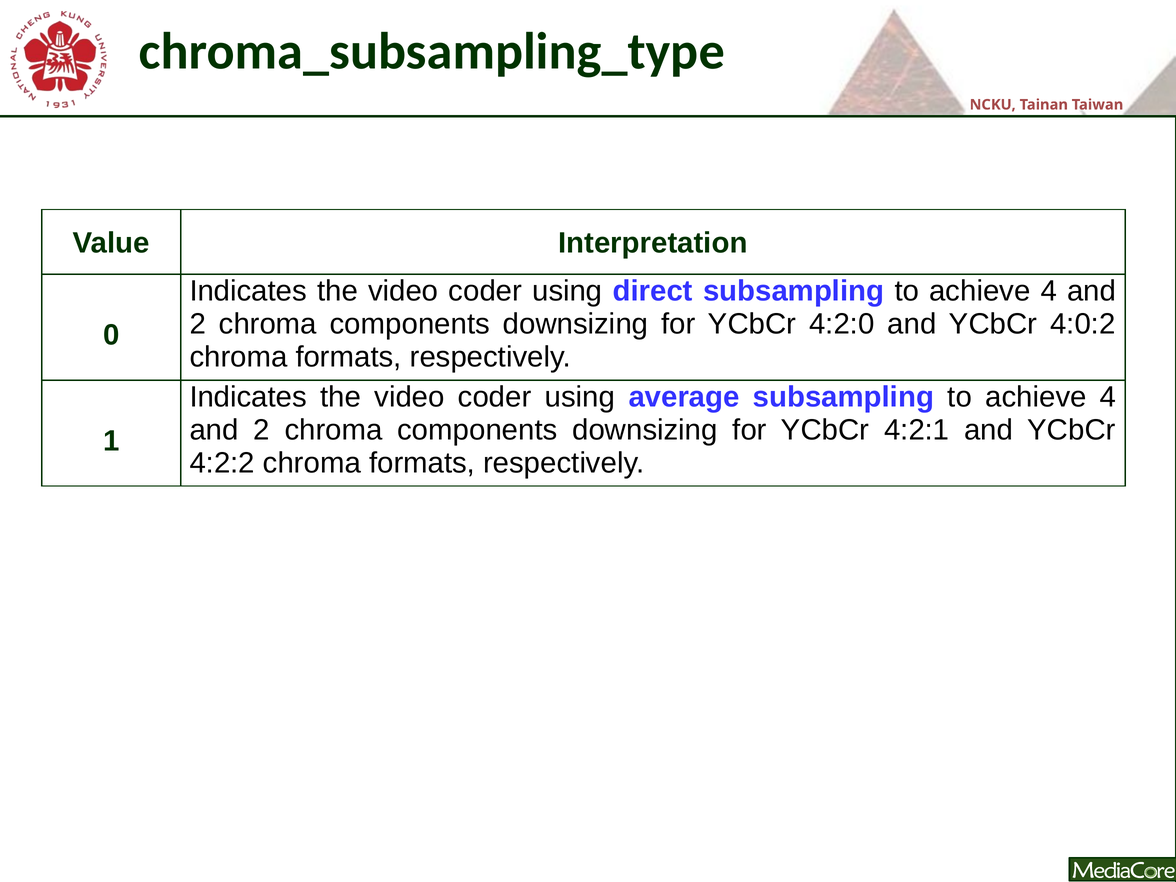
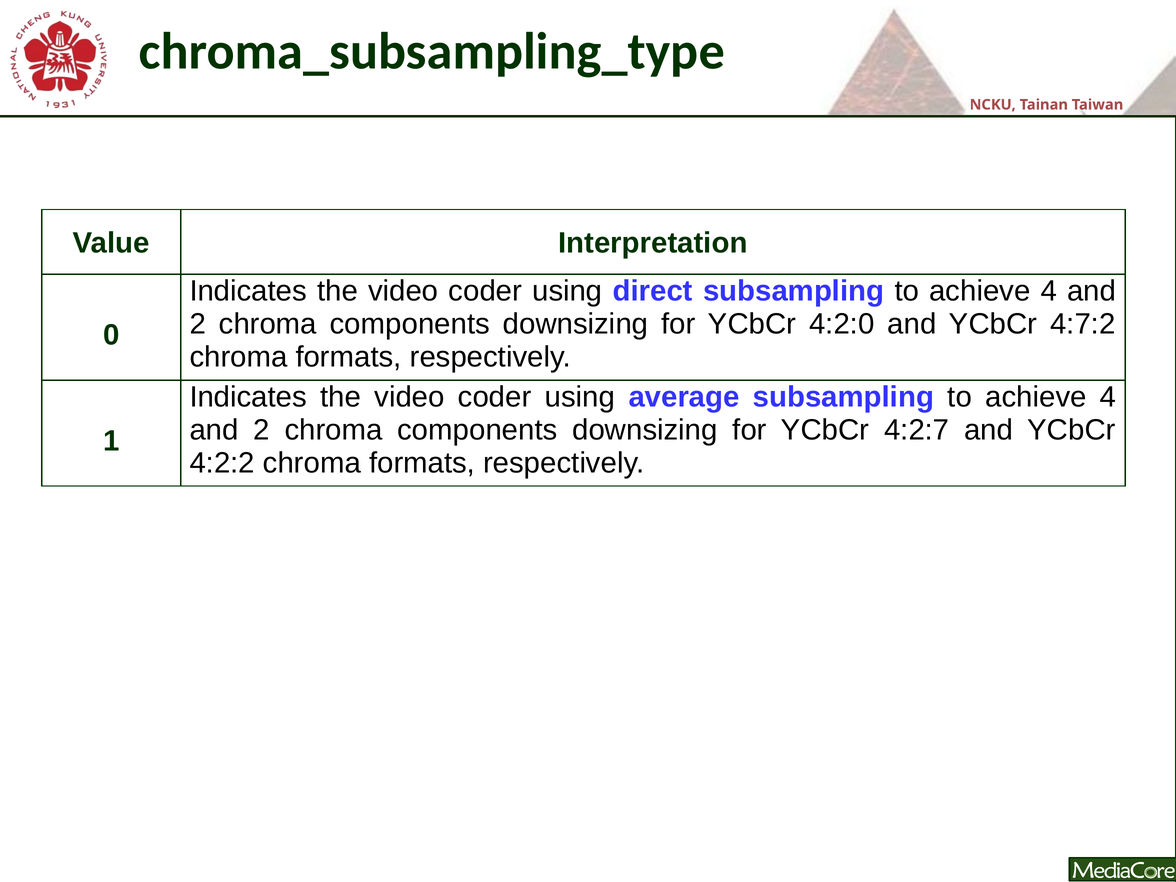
4:0:2: 4:0:2 -> 4:7:2
4:2:1: 4:2:1 -> 4:2:7
